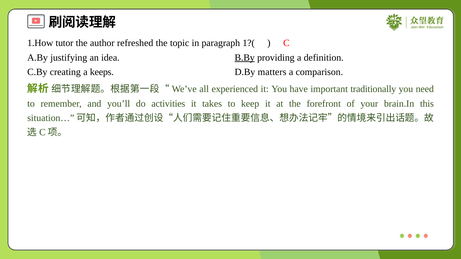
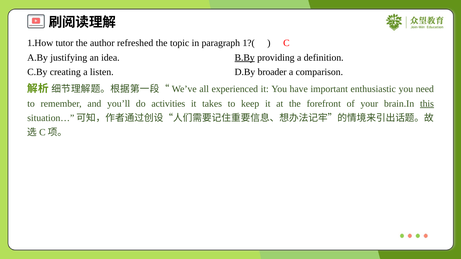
keeps: keeps -> listen
matters: matters -> broader
traditionally: traditionally -> enthusiastic
this underline: none -> present
